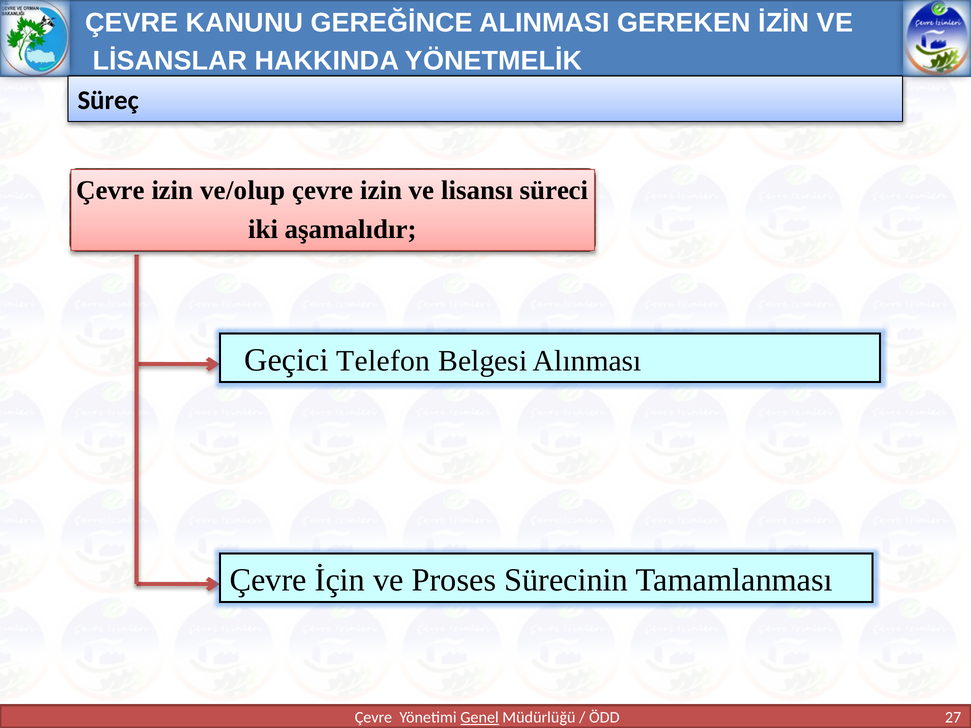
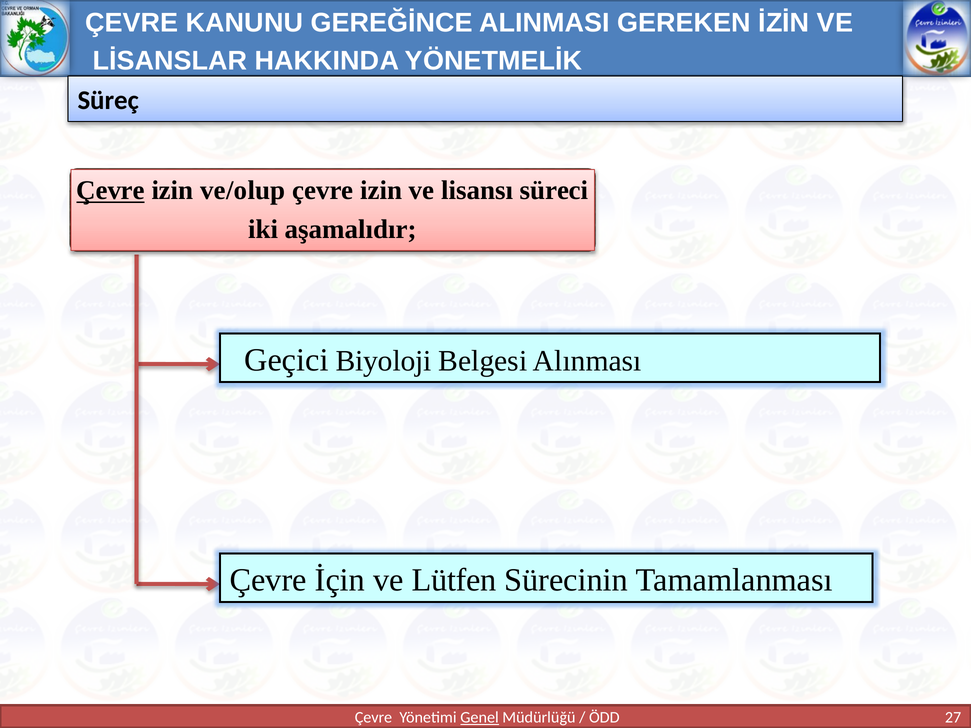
Çevre at (111, 191) underline: none -> present
Telefon: Telefon -> Biyoloji
Proses: Proses -> Lütfen
